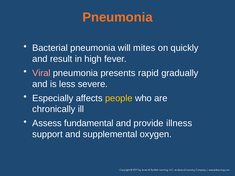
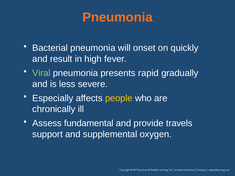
mites: mites -> onset
Viral colour: pink -> light green
illness: illness -> travels
